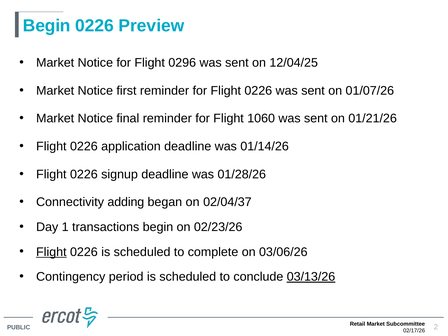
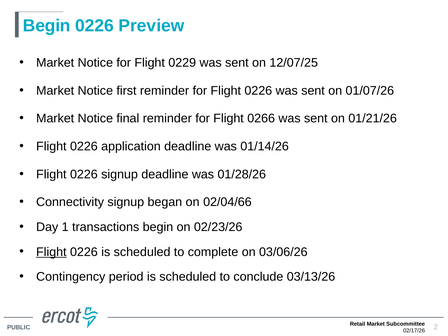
0296: 0296 -> 0229
12/04/25: 12/04/25 -> 12/07/25
1060: 1060 -> 0266
Connectivity adding: adding -> signup
02/04/37: 02/04/37 -> 02/04/66
03/13/26 underline: present -> none
